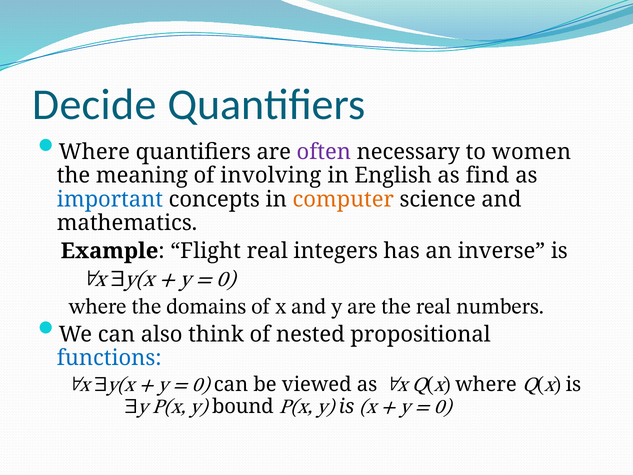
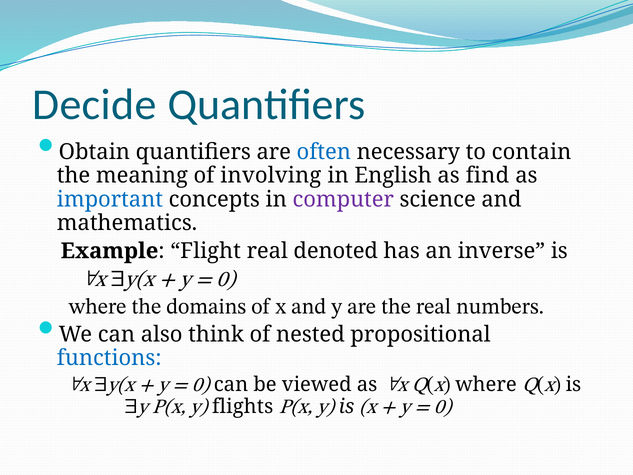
Where at (94, 152): Where -> Obtain
often colour: purple -> blue
women: women -> contain
computer colour: orange -> purple
integers: integers -> denoted
bound: bound -> flights
